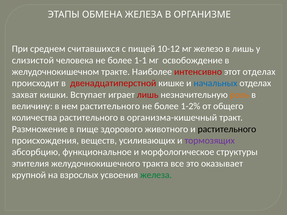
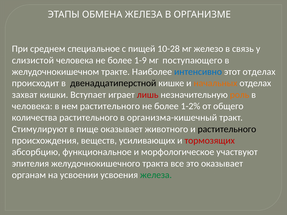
считавшихся: считавшихся -> специальное
10-12: 10-12 -> 10-28
в лишь: лишь -> связь
1-1: 1-1 -> 1-9
освобождение: освобождение -> поступающего
интенсивно colour: red -> blue
двенадцатиперстной colour: red -> black
начальных colour: blue -> orange
величину at (32, 106): величину -> человека
Размножение: Размножение -> Стимулируют
пище здорового: здорового -> оказывает
тормозящих colour: purple -> red
структуры: структуры -> участвуют
крупной: крупной -> органам
взрослых: взрослых -> усвоении
